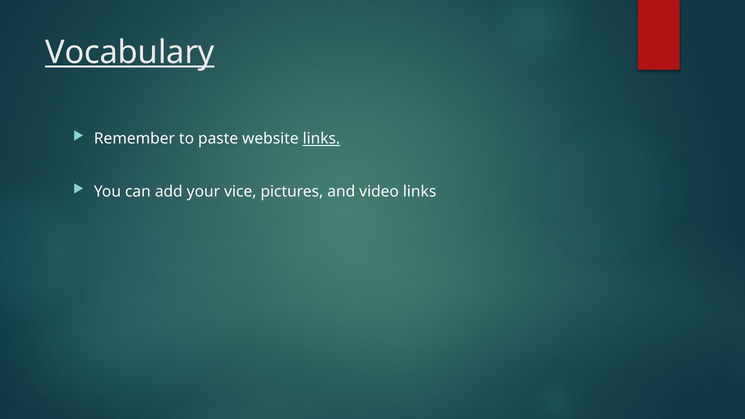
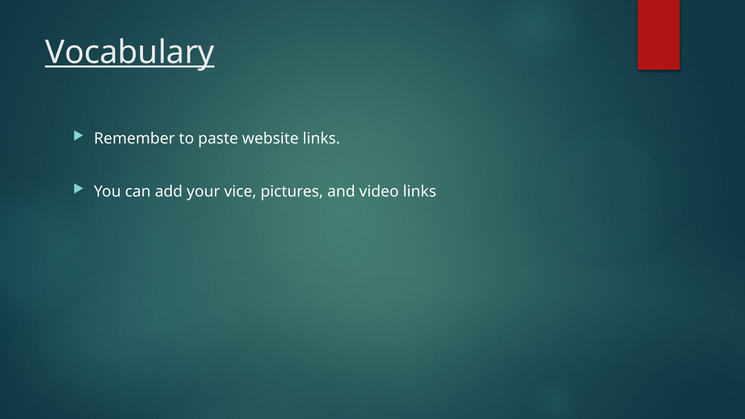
links at (321, 139) underline: present -> none
